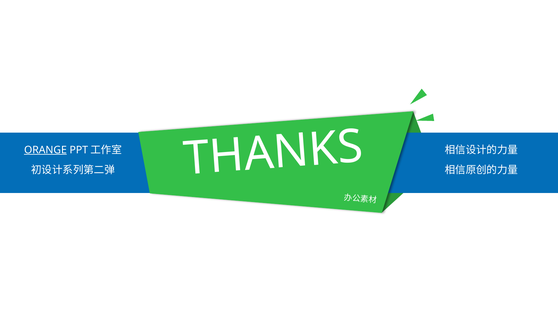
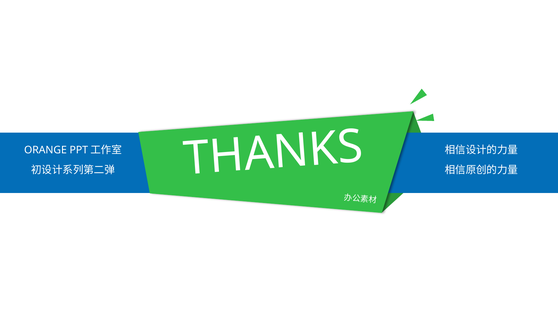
ORANGE underline: present -> none
